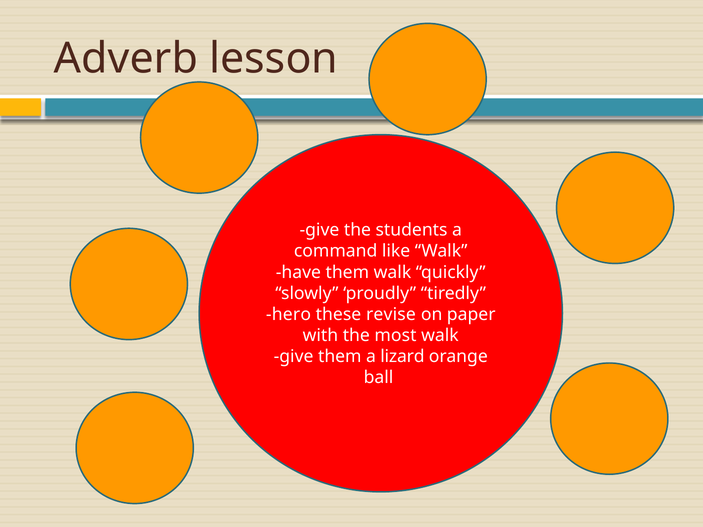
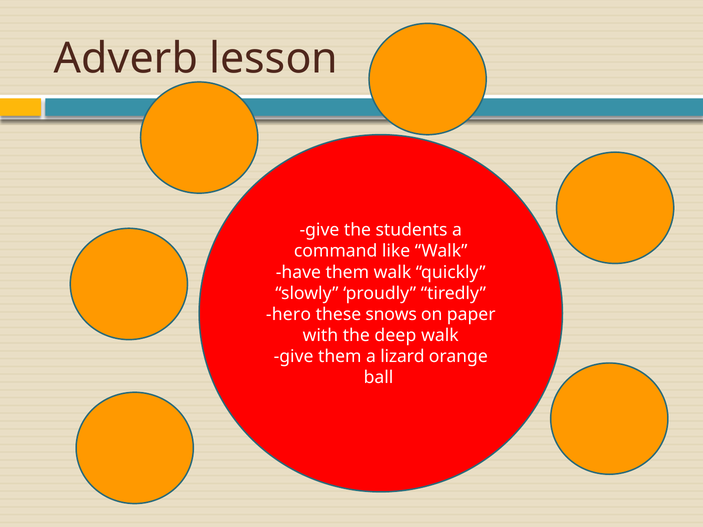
revise: revise -> snows
most: most -> deep
